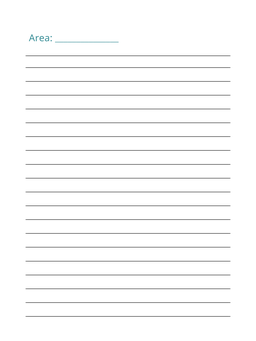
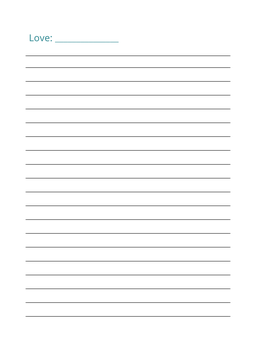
Area: Area -> Love
